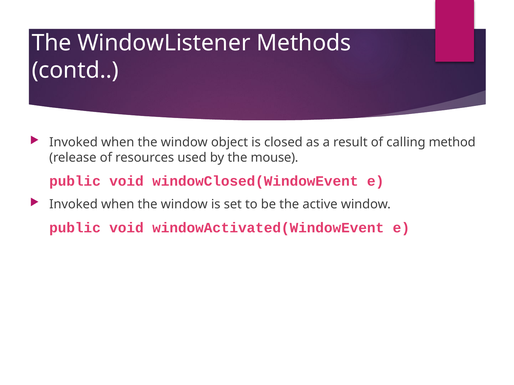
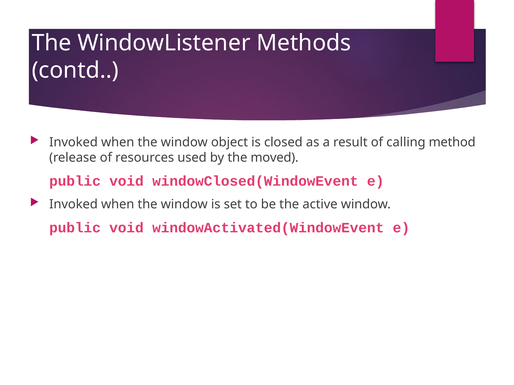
mouse: mouse -> moved
